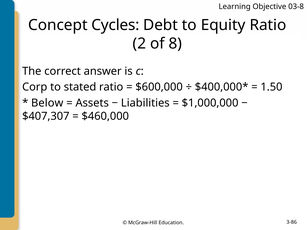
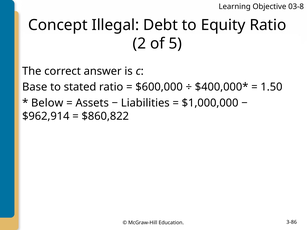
Cycles: Cycles -> Illegal
8: 8 -> 5
Corp: Corp -> Base
$407,307: $407,307 -> $962,914
$460,000: $460,000 -> $860,822
